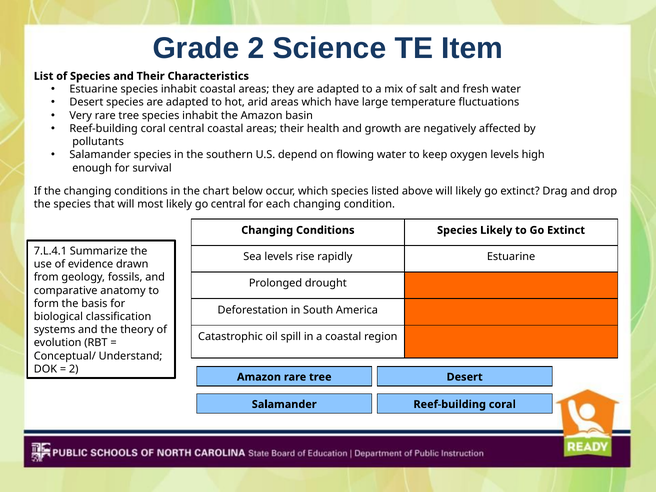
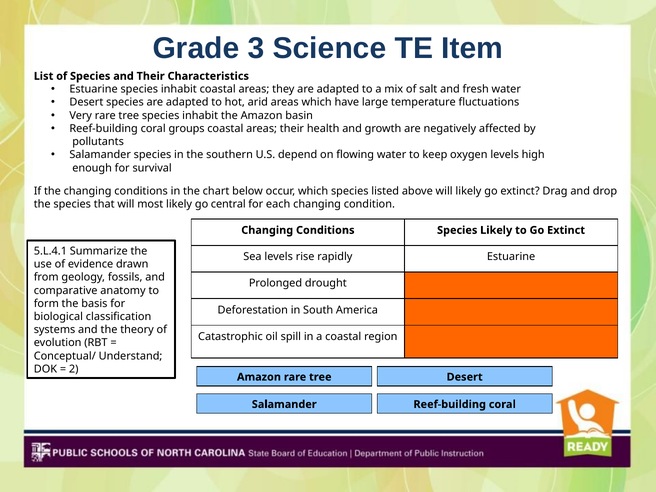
Grade 2: 2 -> 3
coral central: central -> groups
7.L.4.1: 7.L.4.1 -> 5.L.4.1
